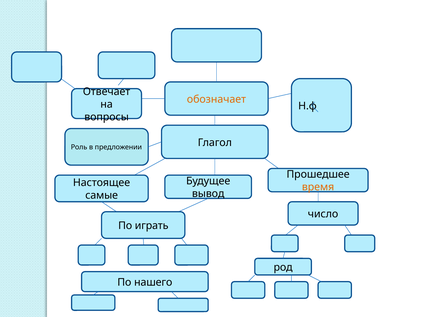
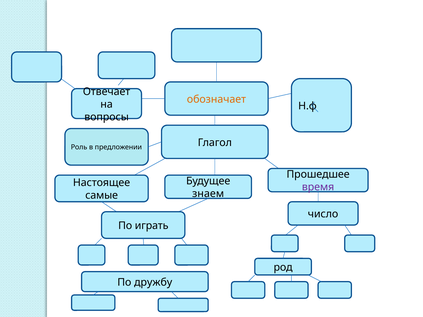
время colour: orange -> purple
вывод: вывод -> знаем
нашего: нашего -> дружбу
